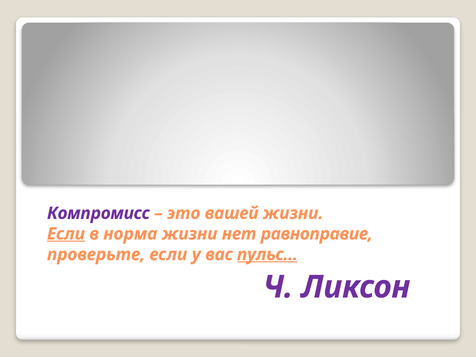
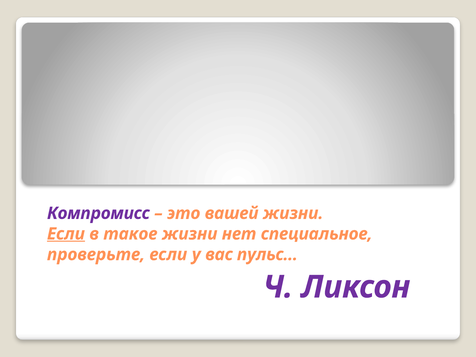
норма: норма -> такое
равноправие: равноправие -> специальное
пульс… underline: present -> none
